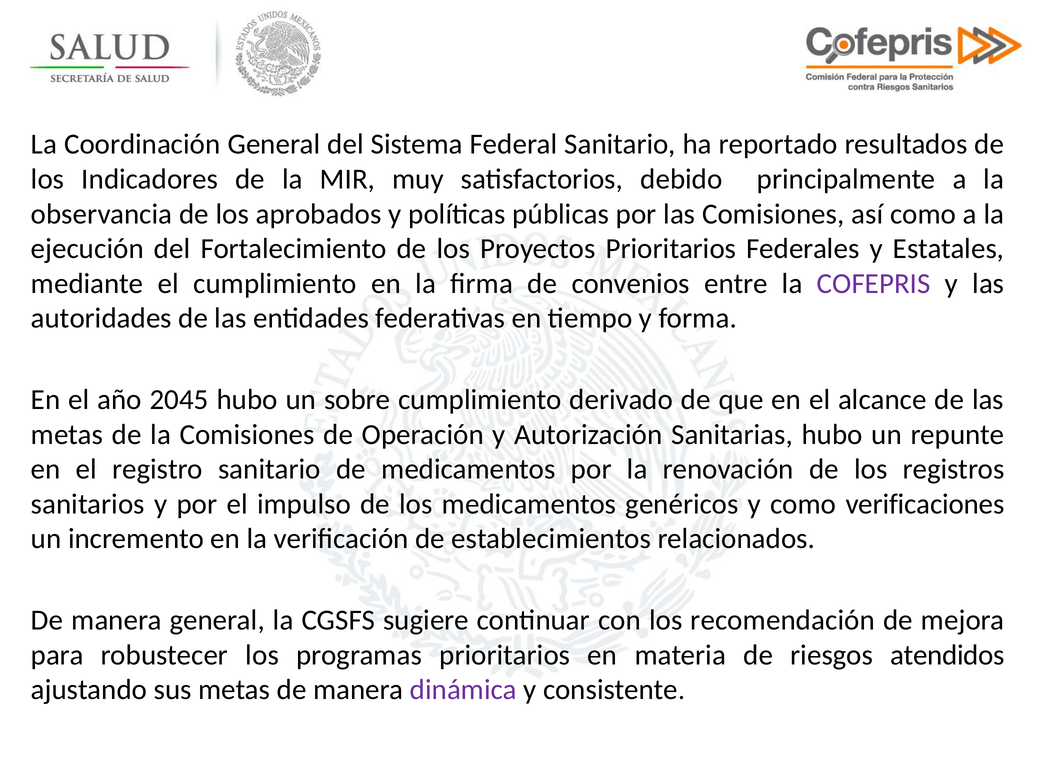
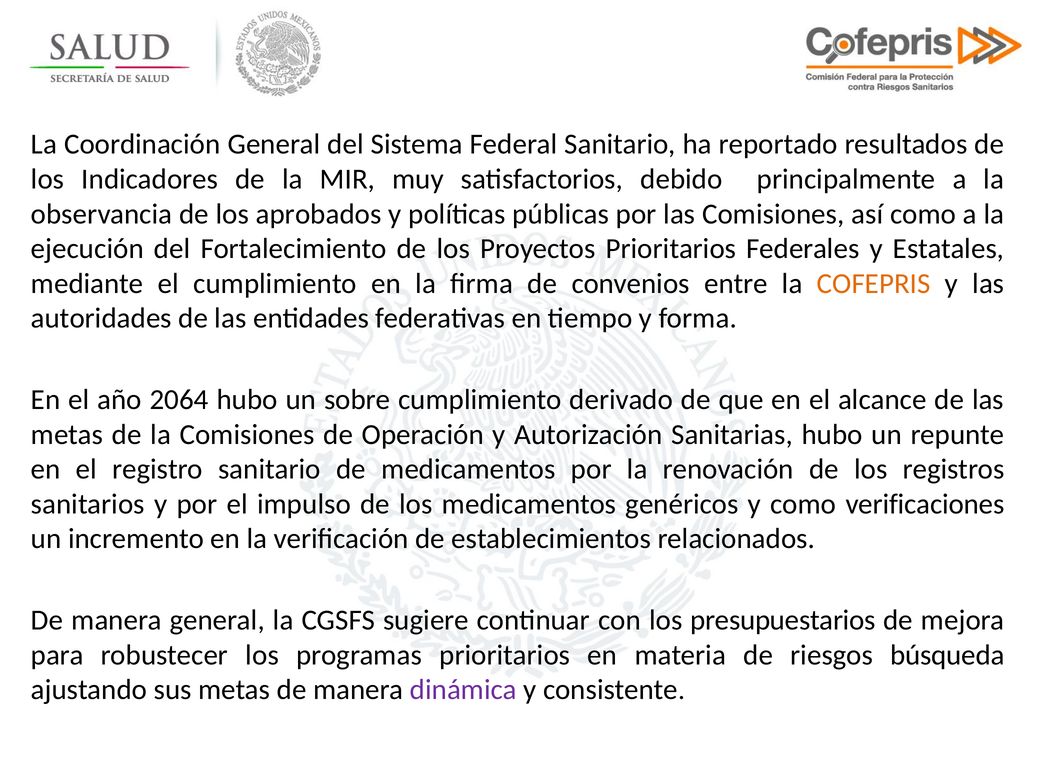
COFEPRIS colour: purple -> orange
2045: 2045 -> 2064
recomendación: recomendación -> presupuestarios
atendidos: atendidos -> búsqueda
